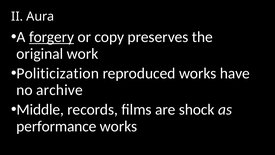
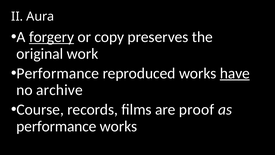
Politicization at (58, 73): Politicization -> Performance
have underline: none -> present
Middle: Middle -> Course
shock: shock -> proof
